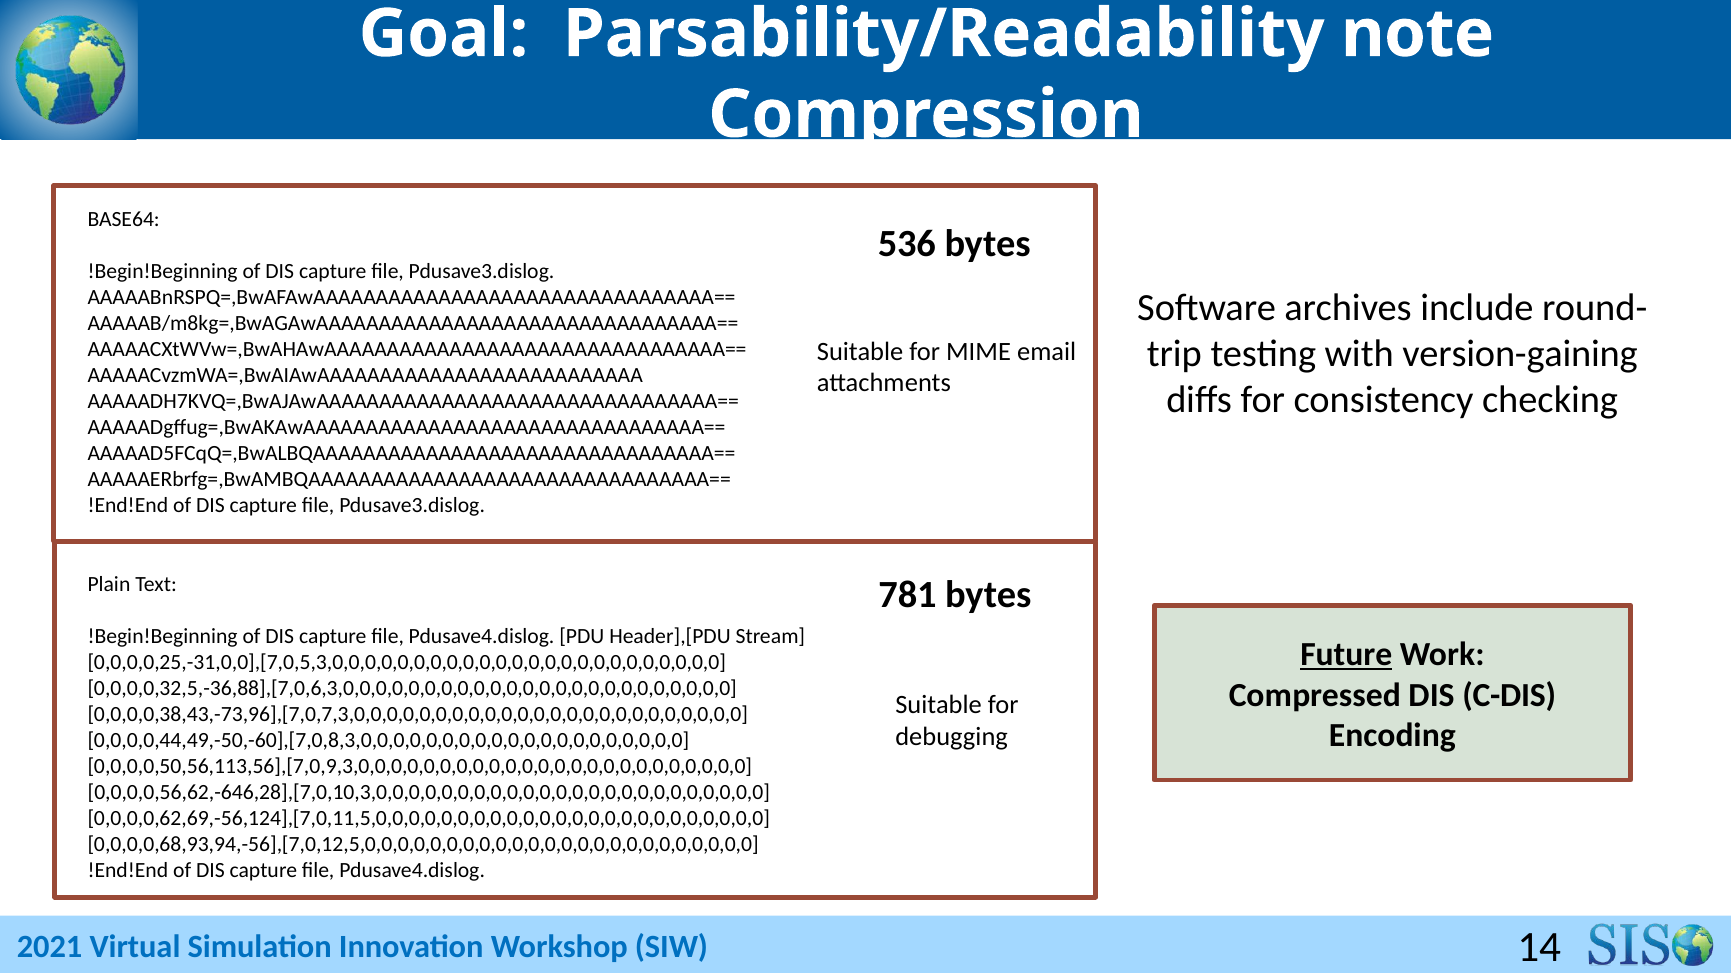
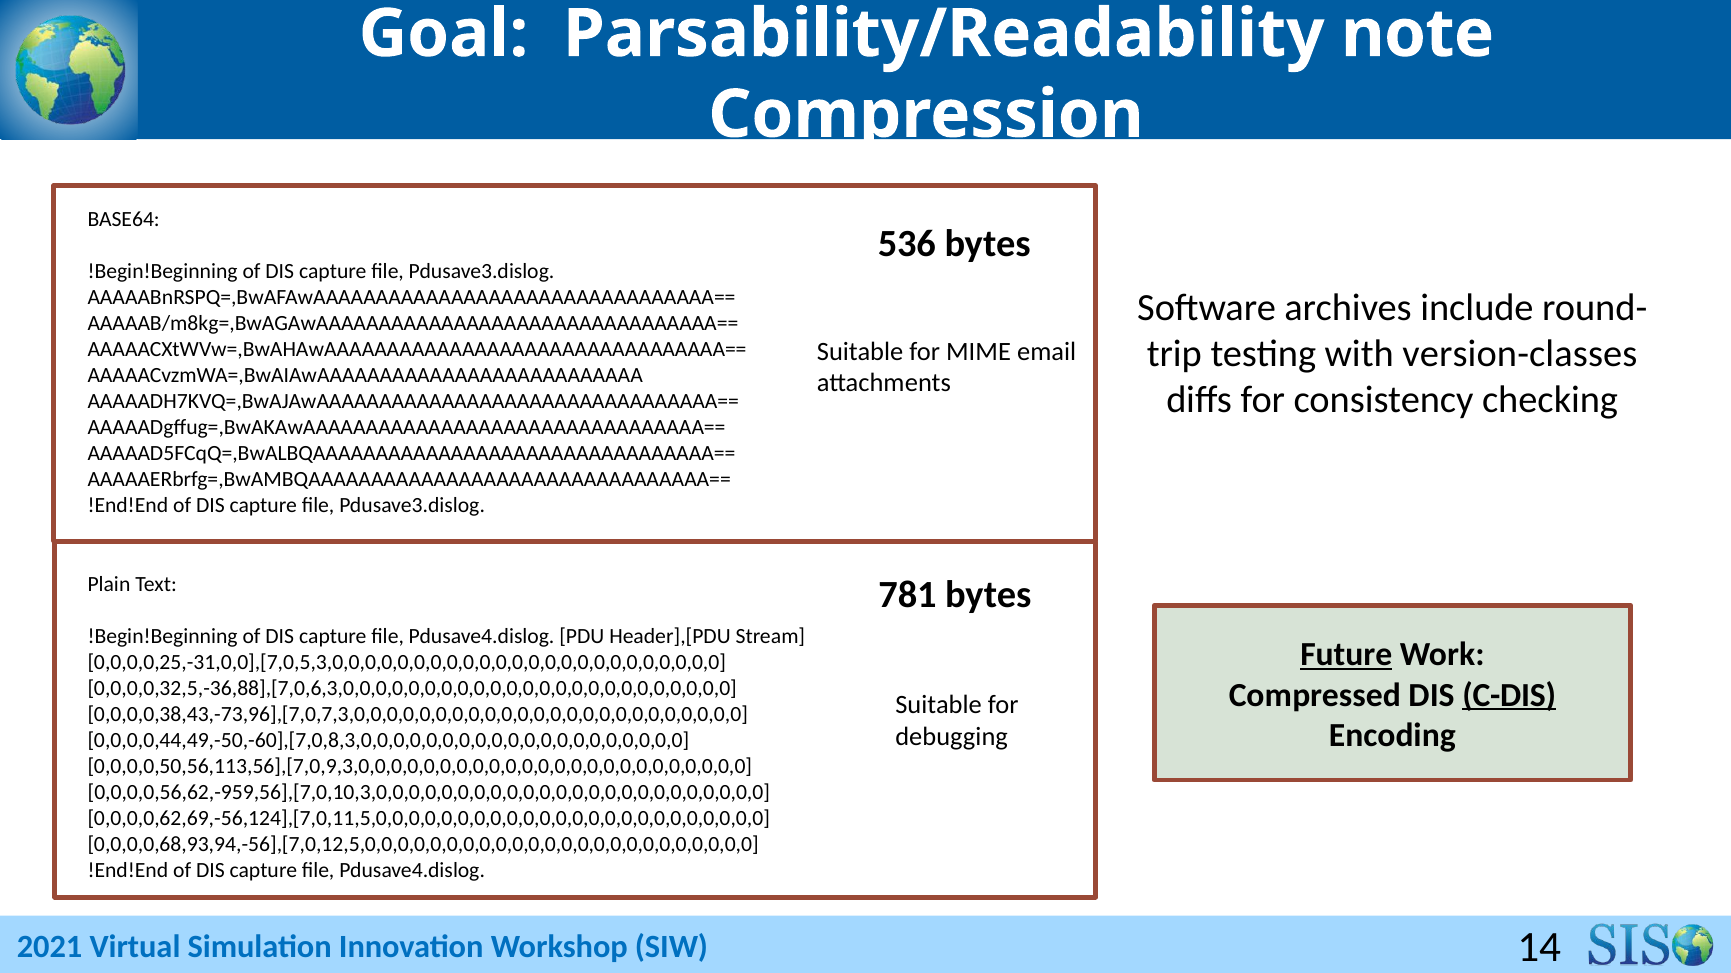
version-gaining: version-gaining -> version-classes
C-DIS underline: none -> present
0,0,0,0,56,62,-646,28],[7,0,10,3,0,0,0,0,0,0,0,0,0,0,0,0,0,0,0,0,0,0,0,0,0,0,0,0: 0,0,0,0,56,62,-646,28],[7,0,10,3,0,0,0,0,0,0,0,0,0,0,0,0,0,0,0,0,0,0,0,0,0,0,0,0 -> 0,0,0,0,56,62,-959,56],[7,0,10,3,0,0,0,0,0,0,0,0,0,0,0,0,0,0,0,0,0,0,0,0,0,0,0,0
